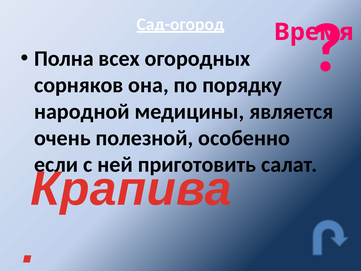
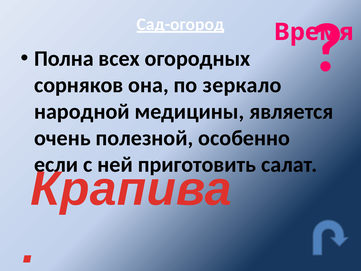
порядку: порядку -> зеркало
